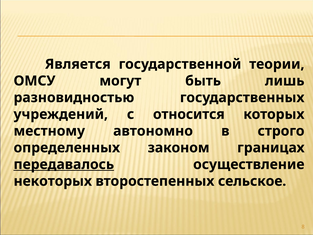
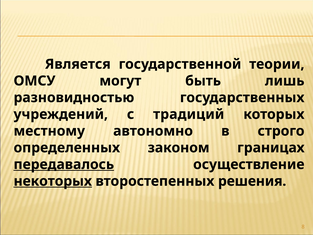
относится: относится -> традиций
некоторых underline: none -> present
сельское: сельское -> решения
